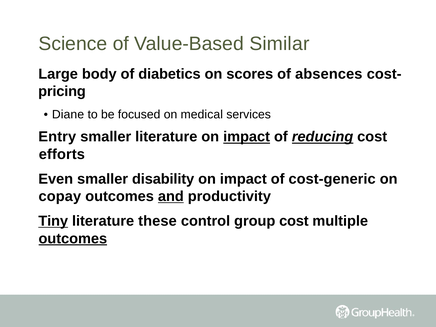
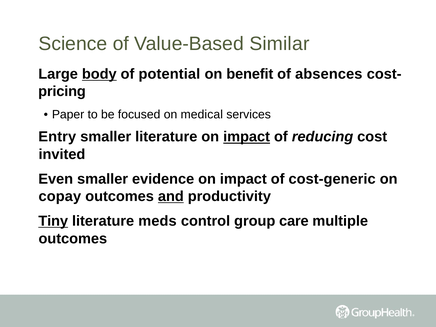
body underline: none -> present
diabetics: diabetics -> potential
scores: scores -> benefit
Diane: Diane -> Paper
reducing underline: present -> none
efforts: efforts -> invited
disability: disability -> evidence
these: these -> meds
group cost: cost -> care
outcomes at (73, 239) underline: present -> none
